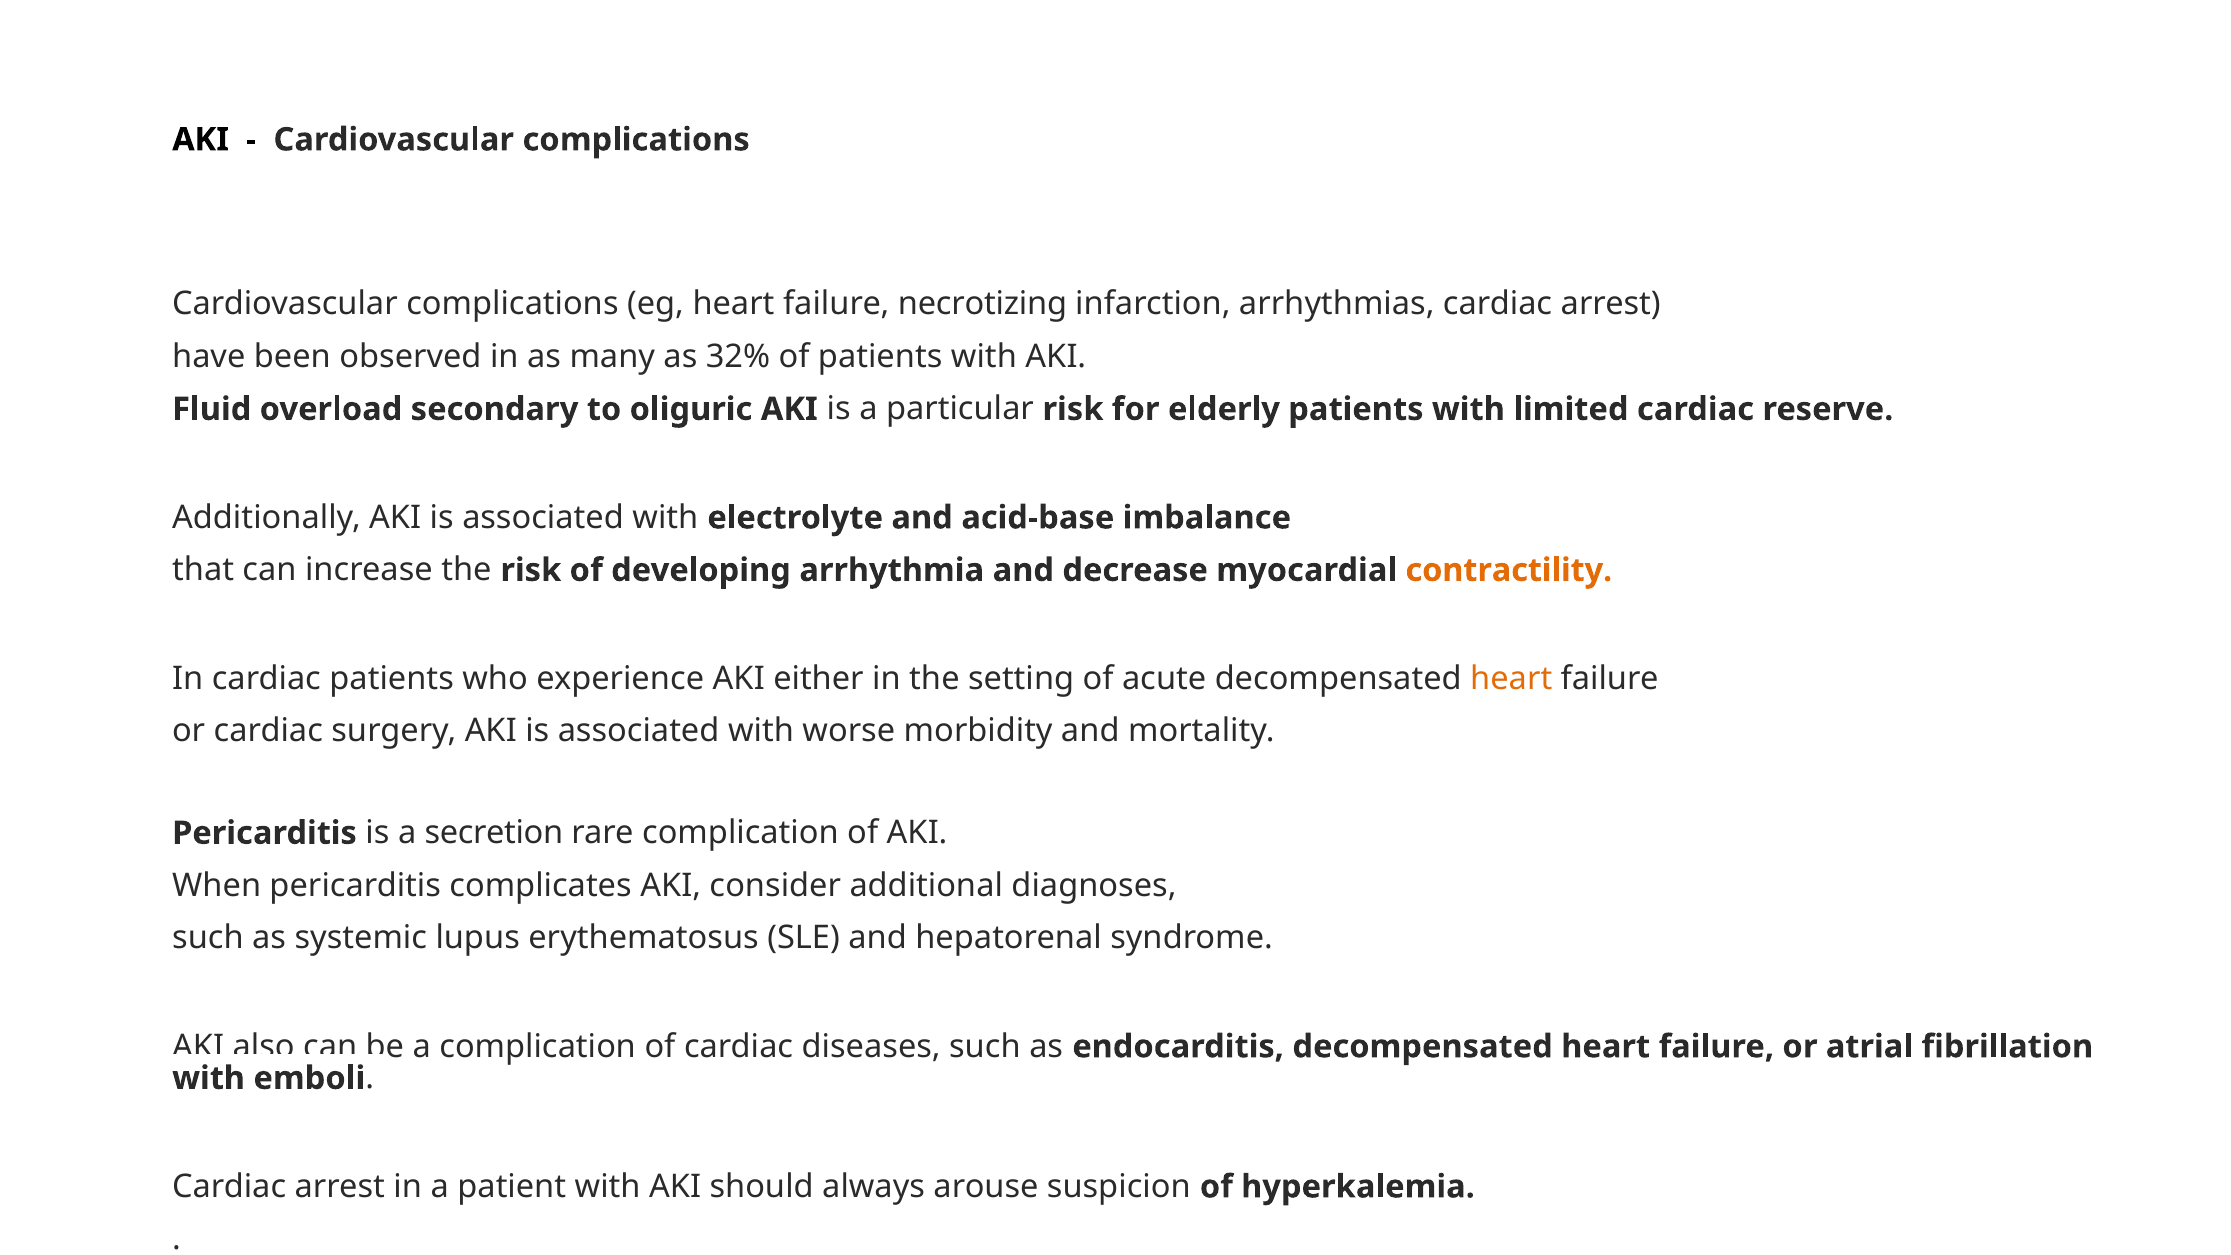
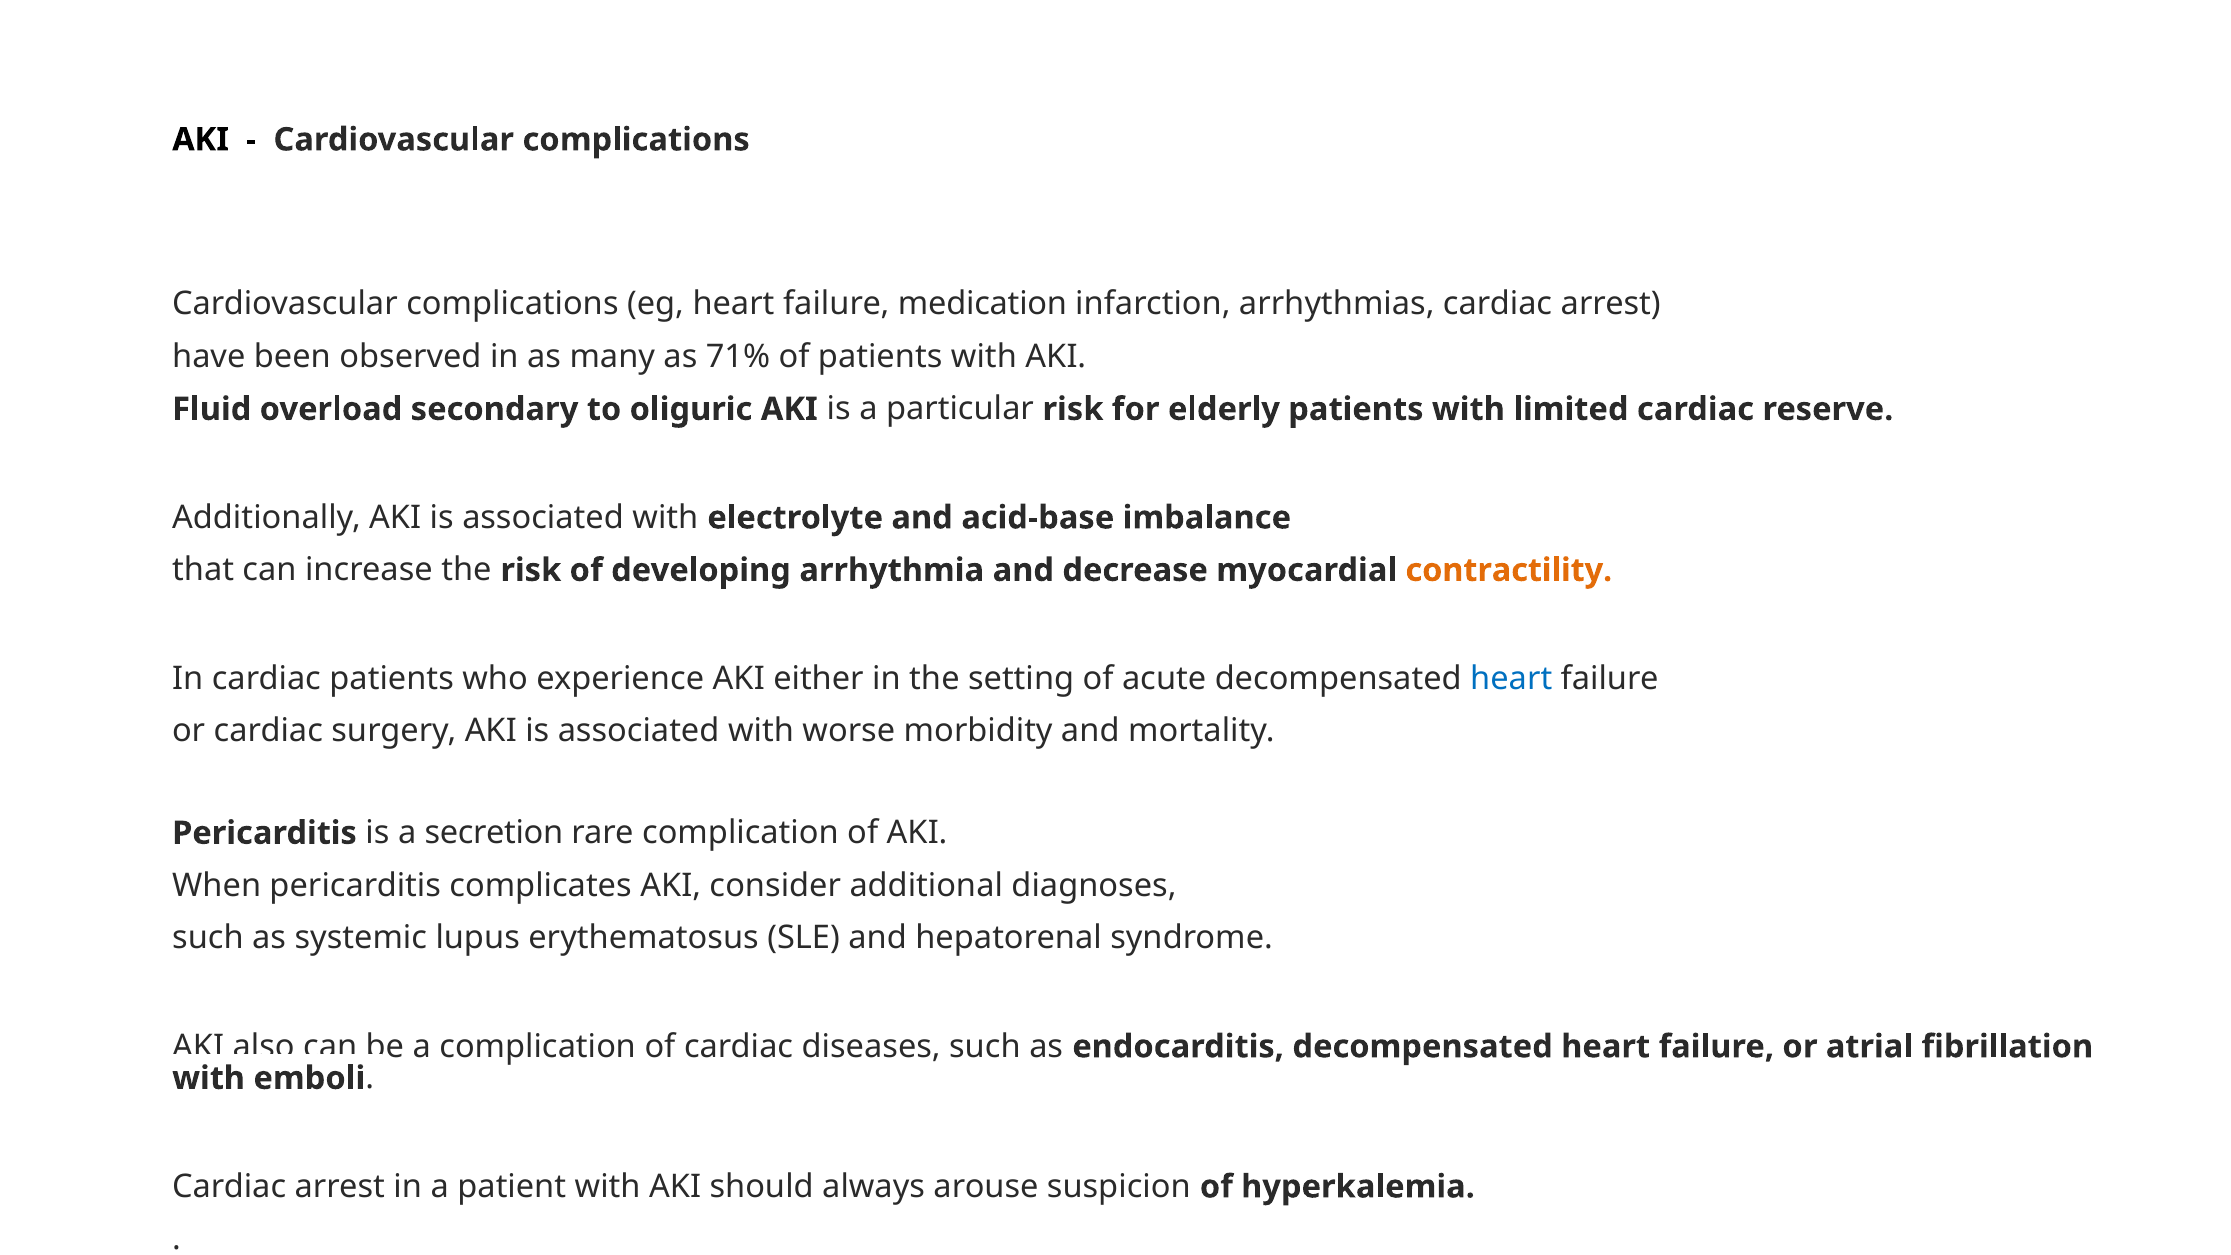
necrotizing: necrotizing -> medication
32%: 32% -> 71%
heart at (1511, 679) colour: orange -> blue
